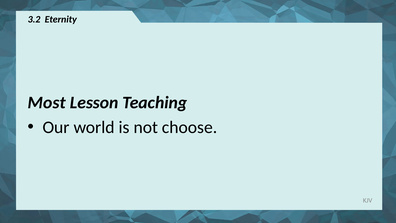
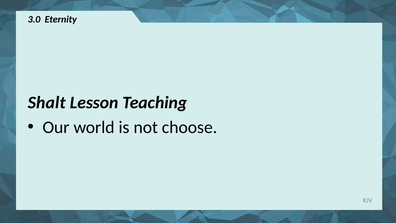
3.2: 3.2 -> 3.0
Most: Most -> Shalt
